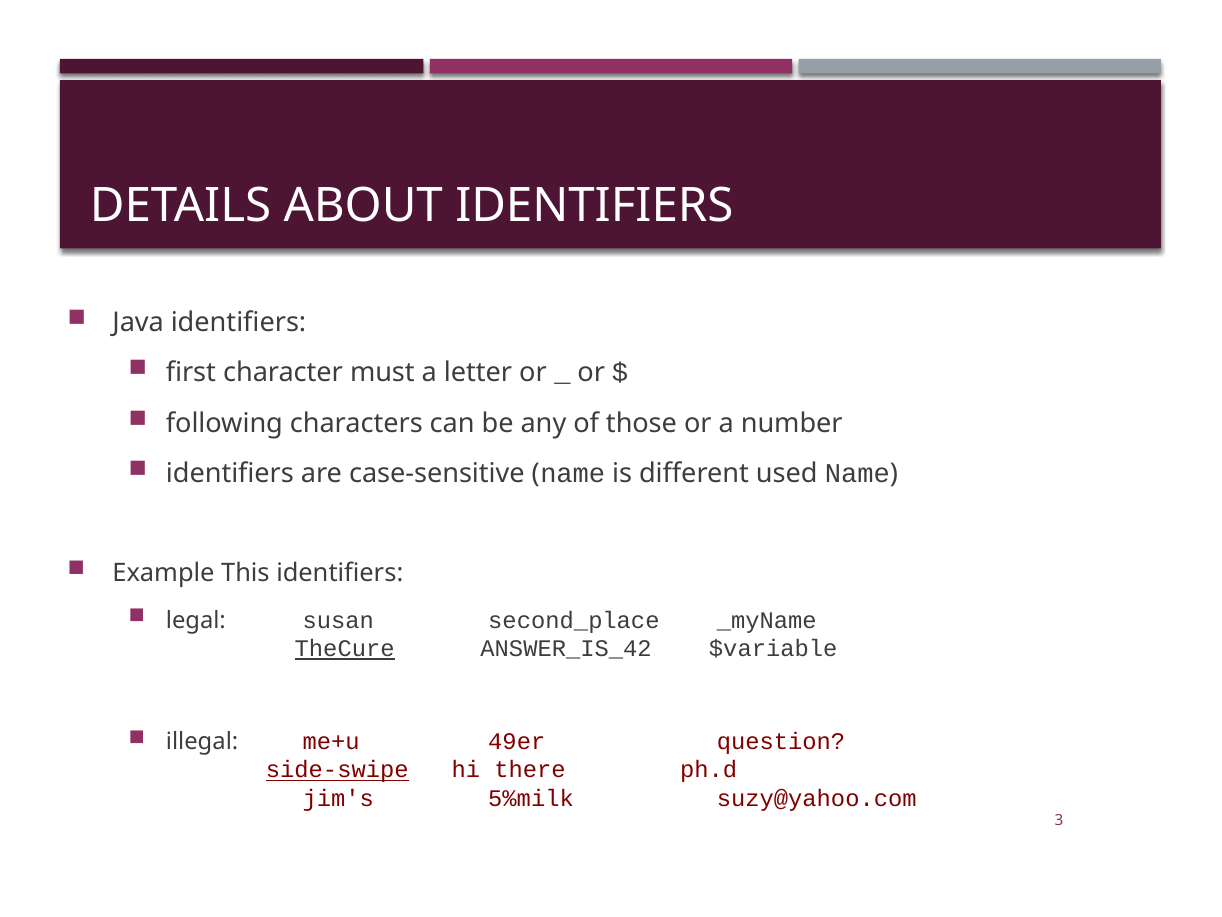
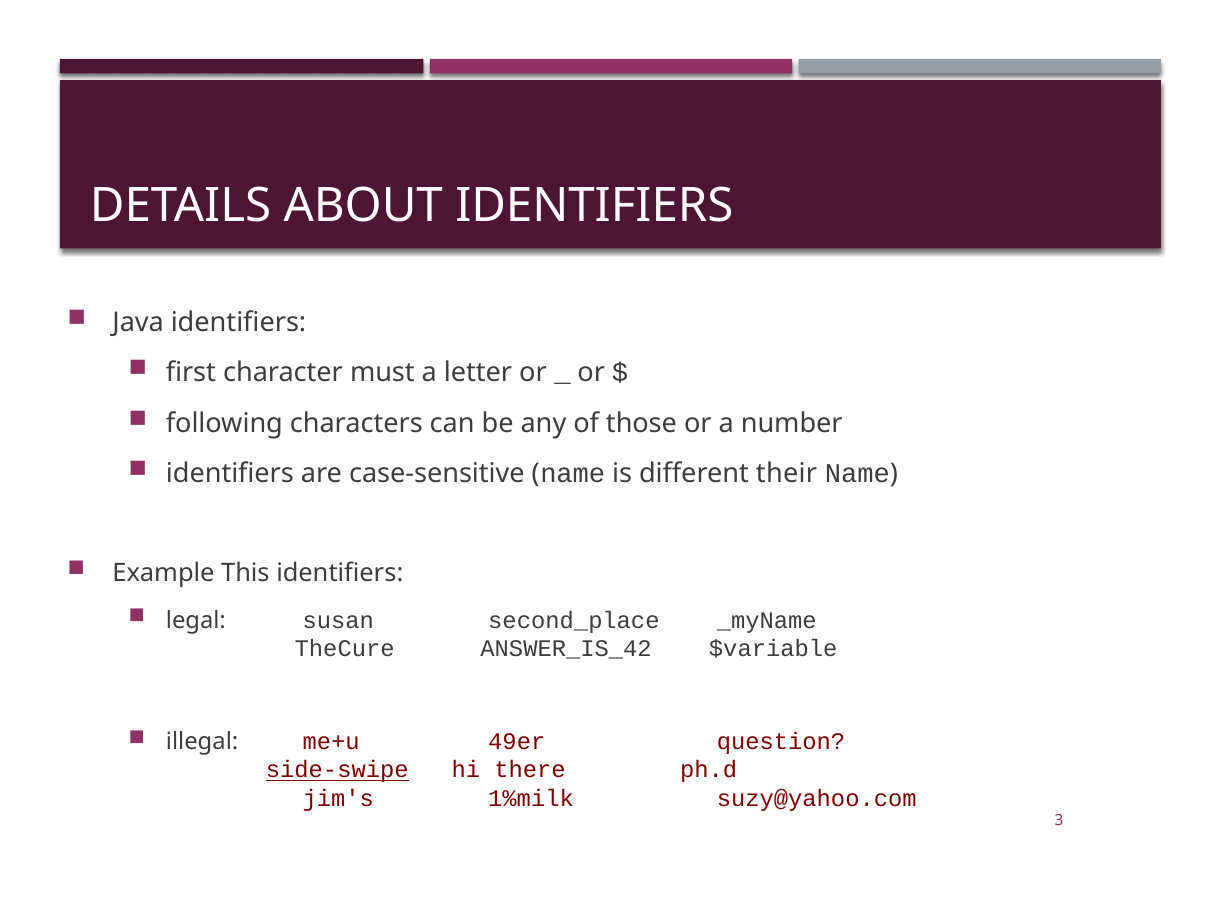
used: used -> their
TheCure underline: present -> none
5%milk: 5%milk -> 1%milk
